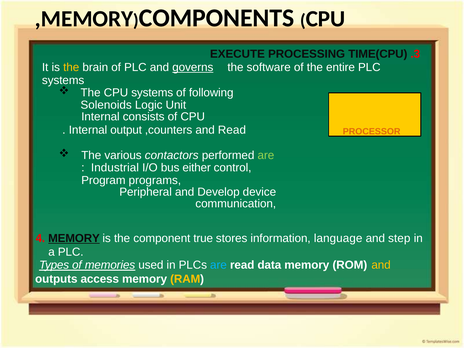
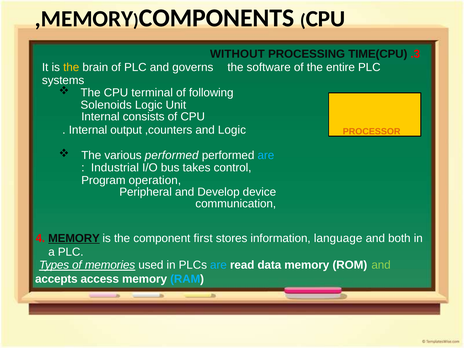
EXECUTE: EXECUTE -> WITHOUT
governs underline: present -> none
CPU systems: systems -> terminal
and Read: Read -> Logic
various contactors: contactors -> performed
are at (266, 155) colour: light green -> light blue
either: either -> takes
programs: programs -> operation
true: true -> first
step: step -> both
and at (381, 265) colour: yellow -> light green
outputs: outputs -> accepts
RAM colour: yellow -> light blue
